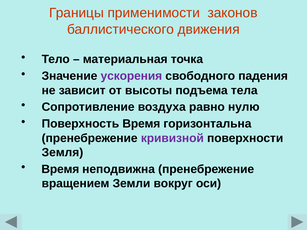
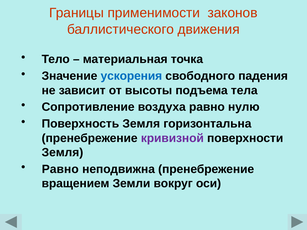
ускорения colour: purple -> blue
Поверхность Время: Время -> Земля
Время at (60, 169): Время -> Равно
